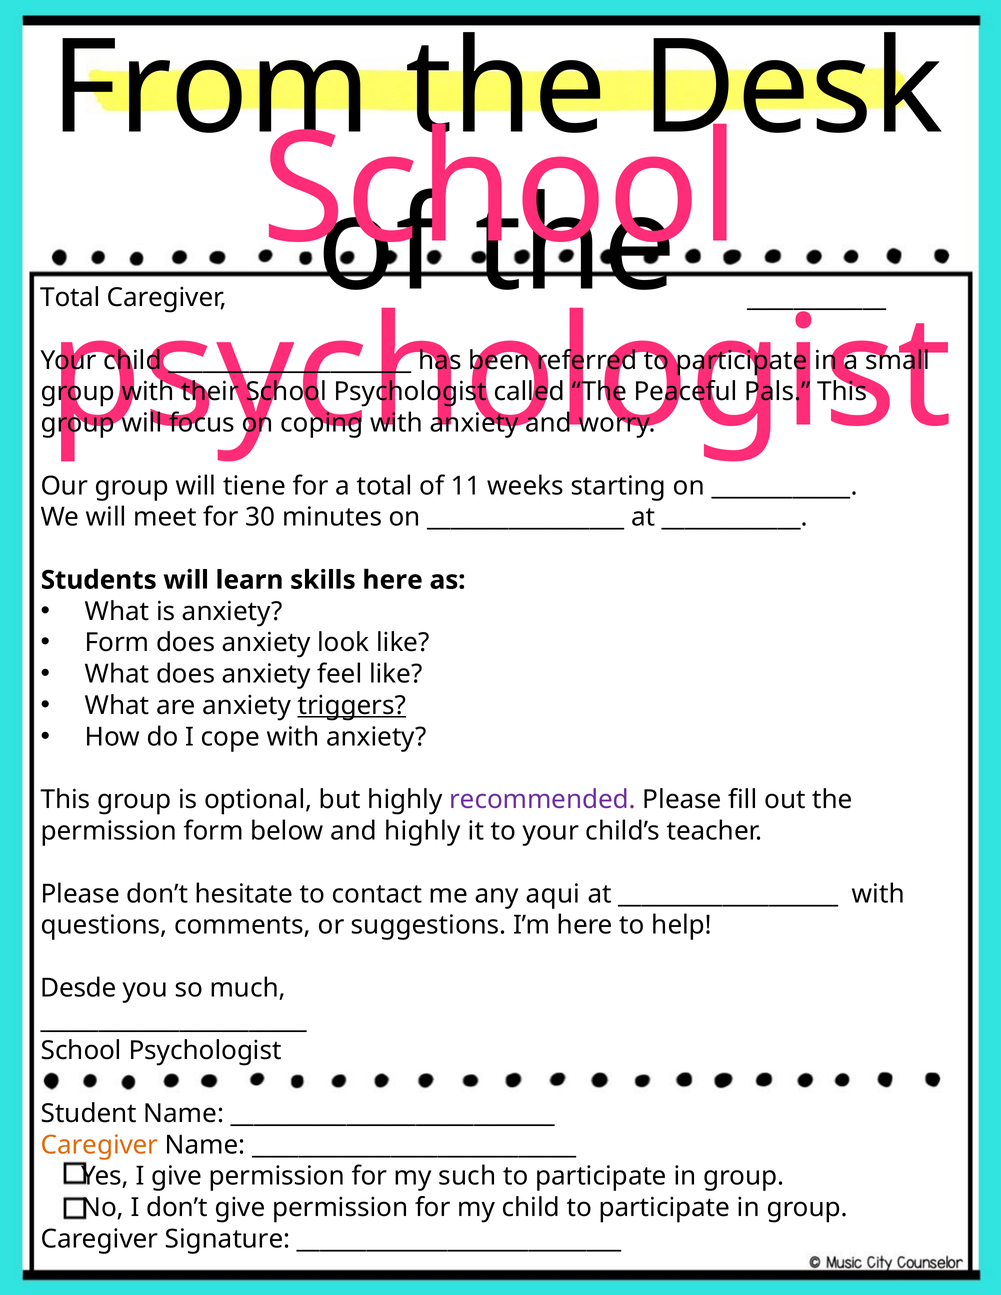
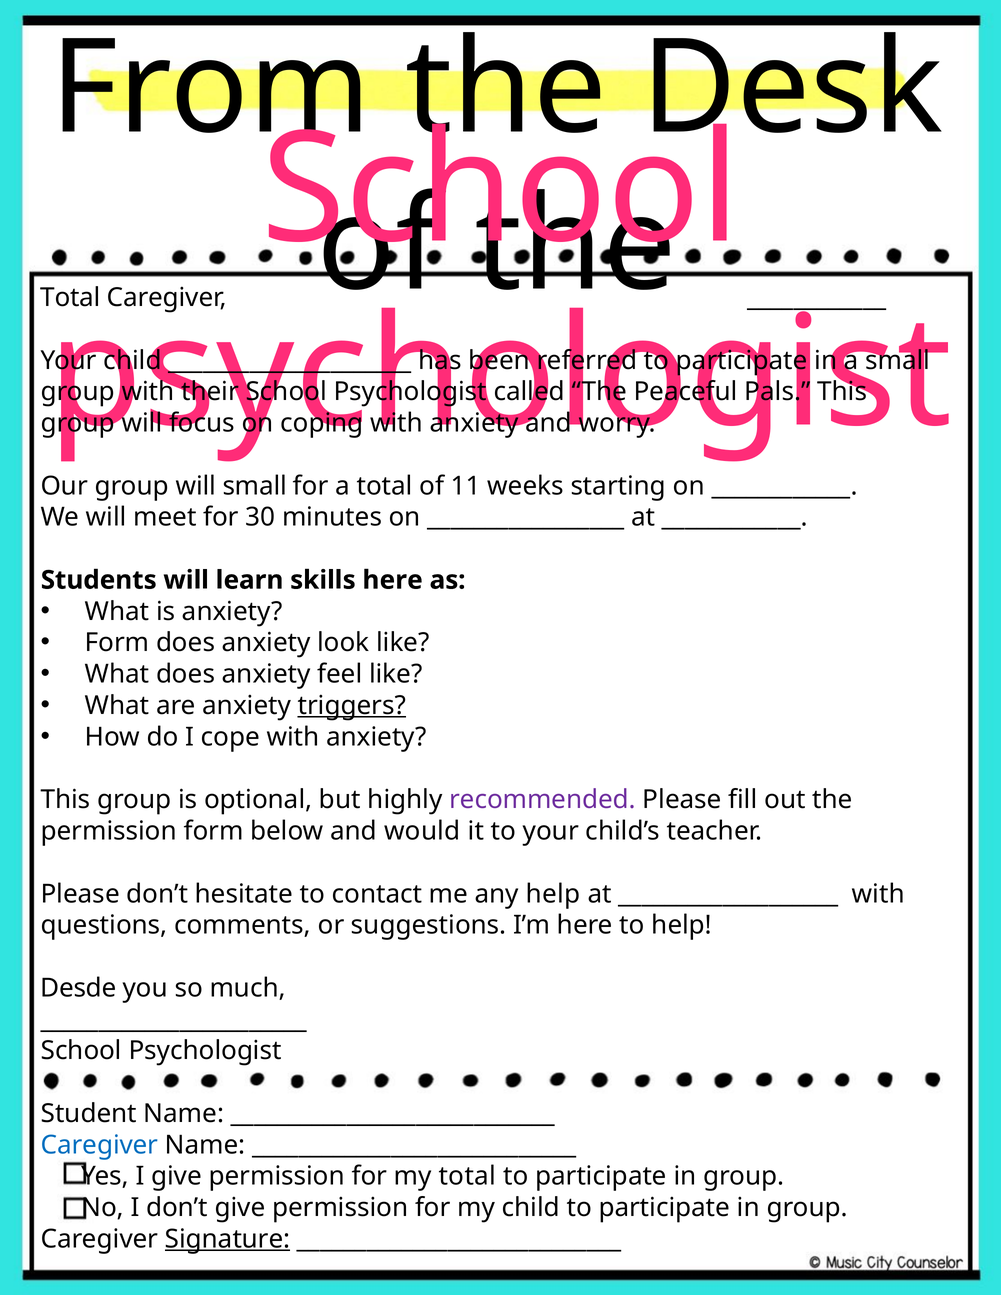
will tiene: tiene -> small
and highly: highly -> would
any aqui: aqui -> help
Caregiver at (99, 1145) colour: orange -> blue
my such: such -> total
Signature underline: none -> present
